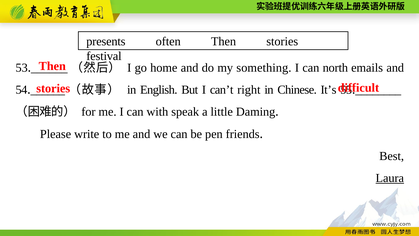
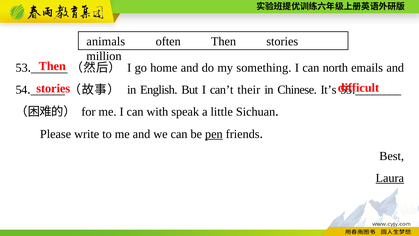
presents: presents -> animals
festival: festival -> million
right: right -> their
Daming: Daming -> Sichuan
pen underline: none -> present
